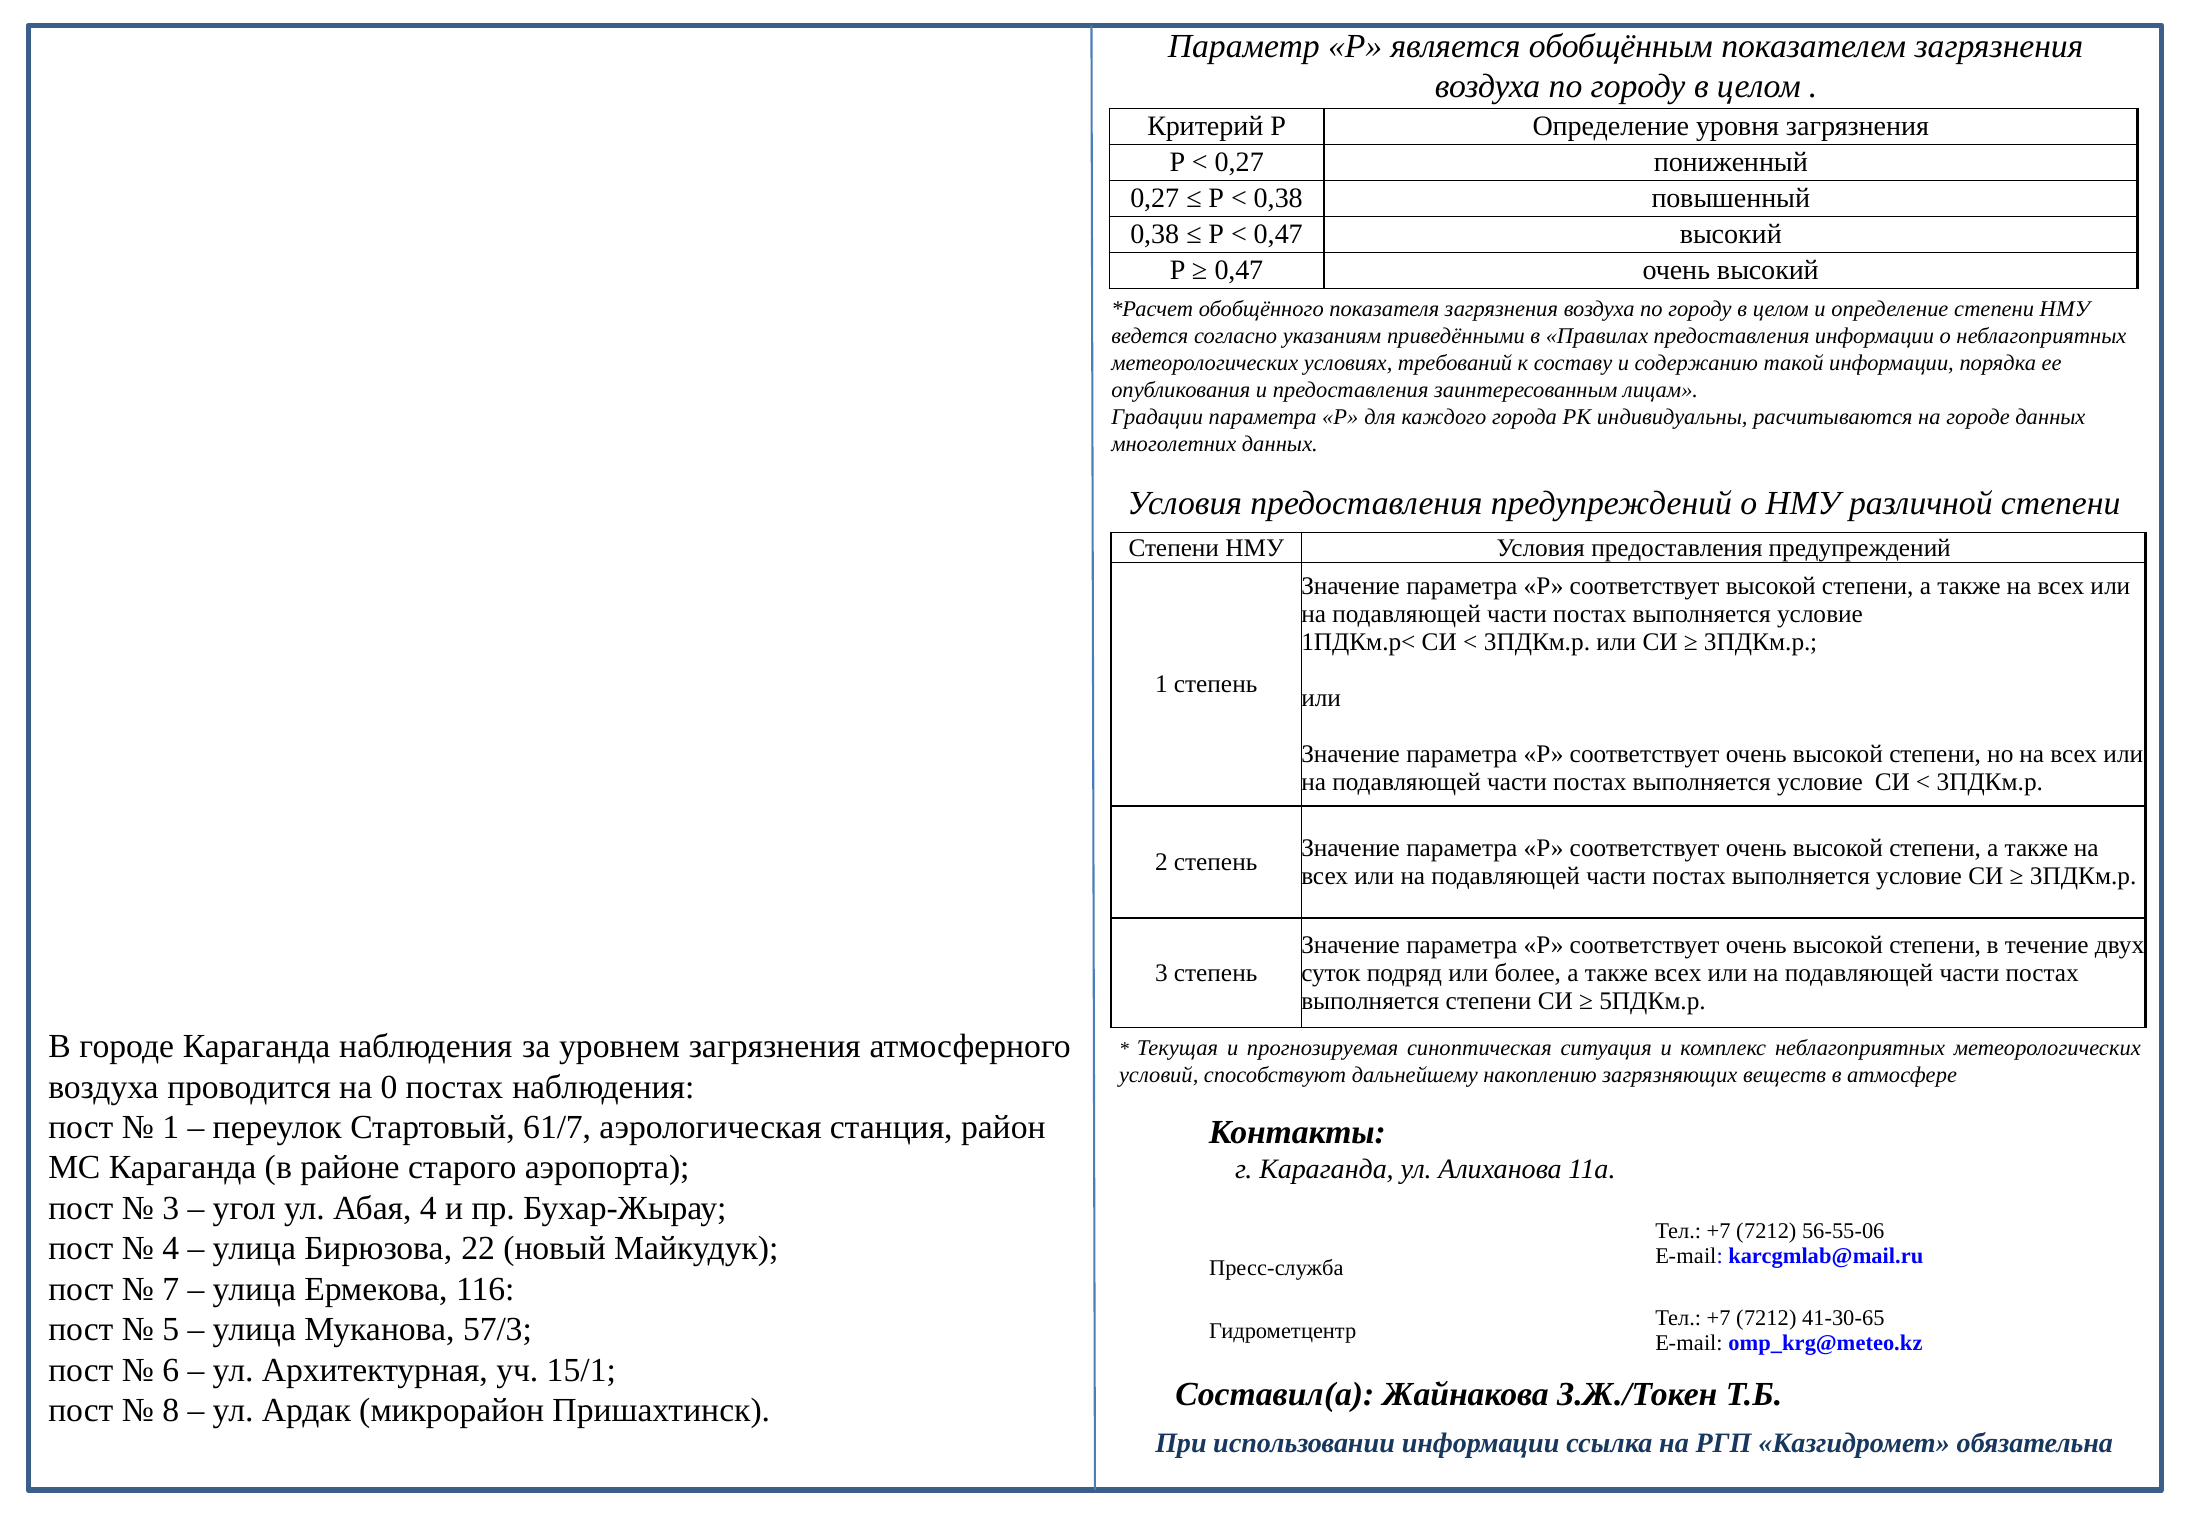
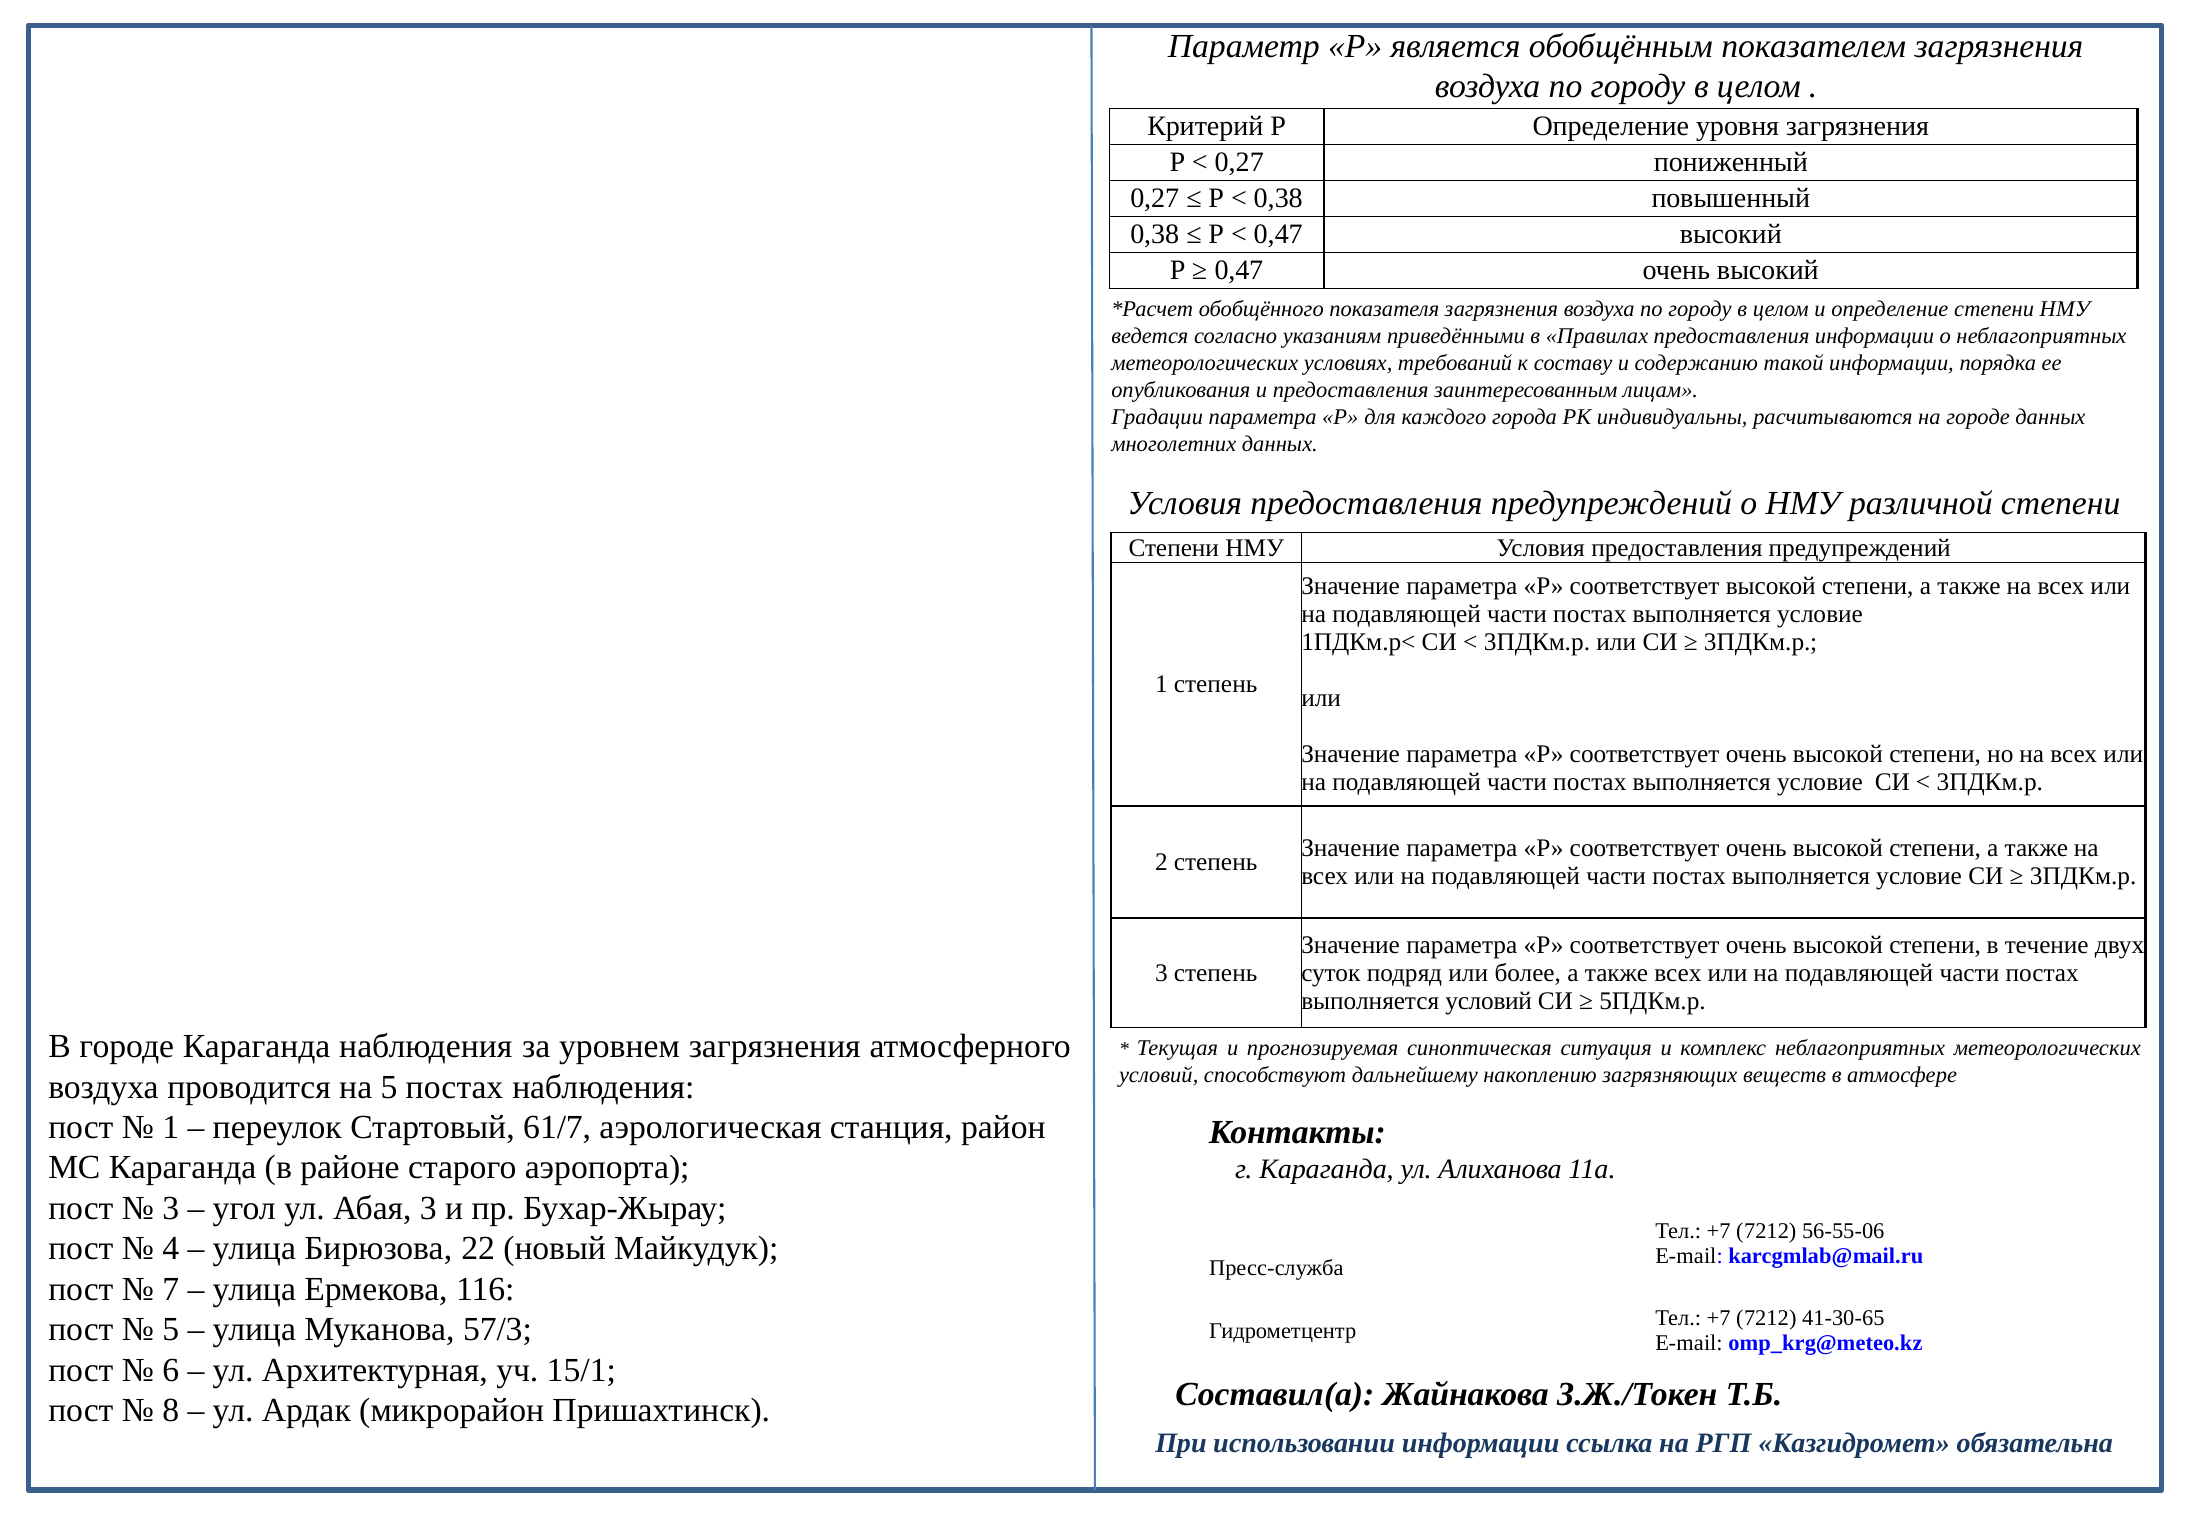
выполняется степени: степени -> условий
на 0: 0 -> 5
Абая 4: 4 -> 3
